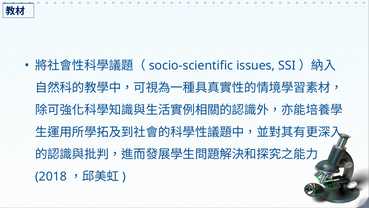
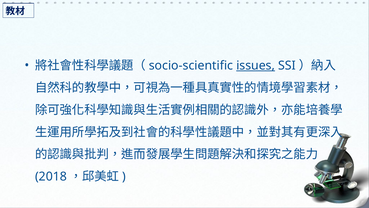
issues underline: none -> present
